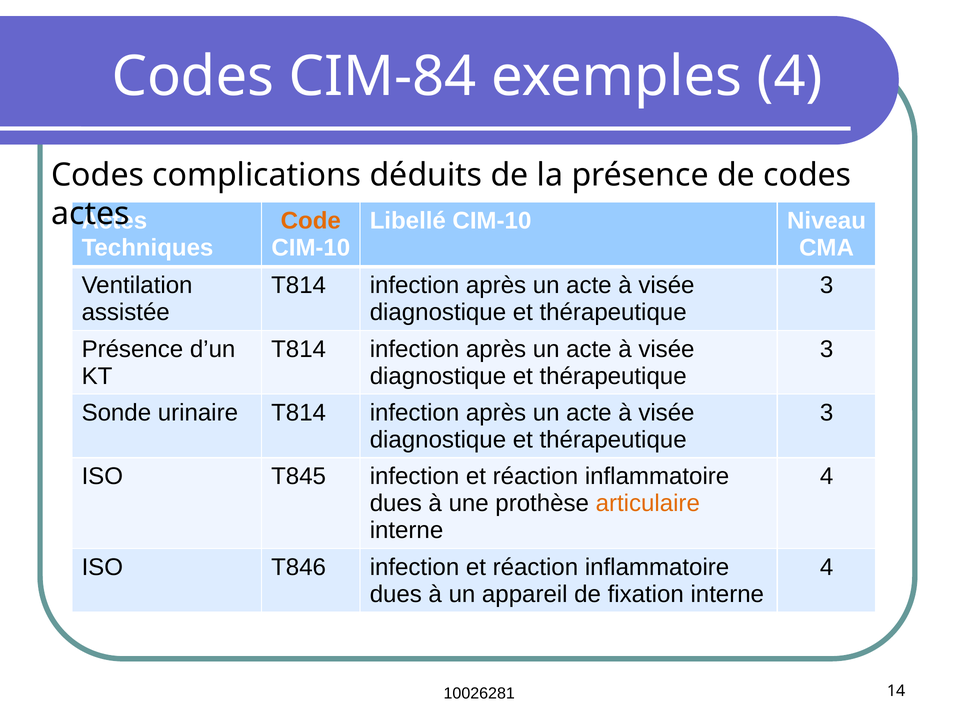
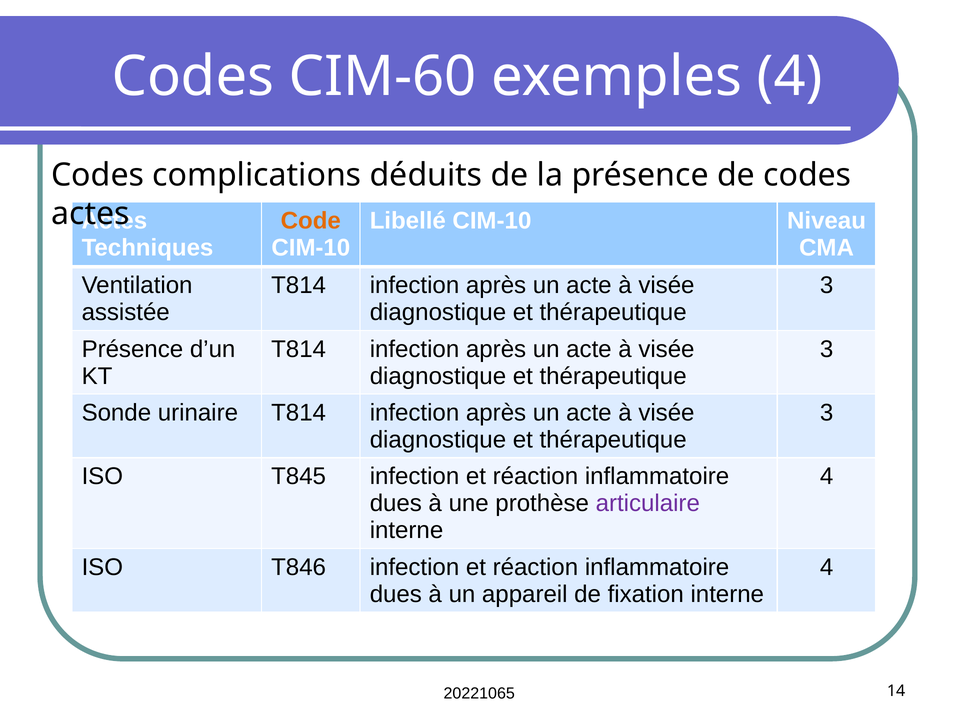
CIM-84: CIM-84 -> CIM-60
articulaire colour: orange -> purple
10026281: 10026281 -> 20221065
